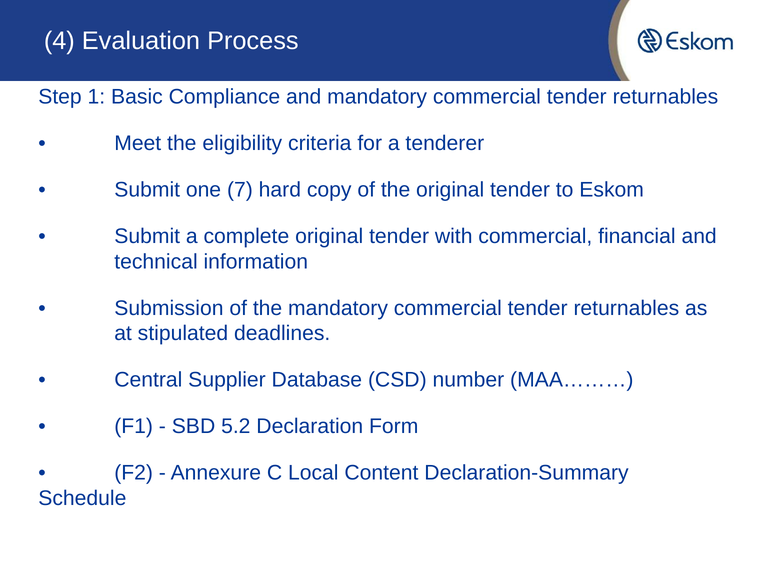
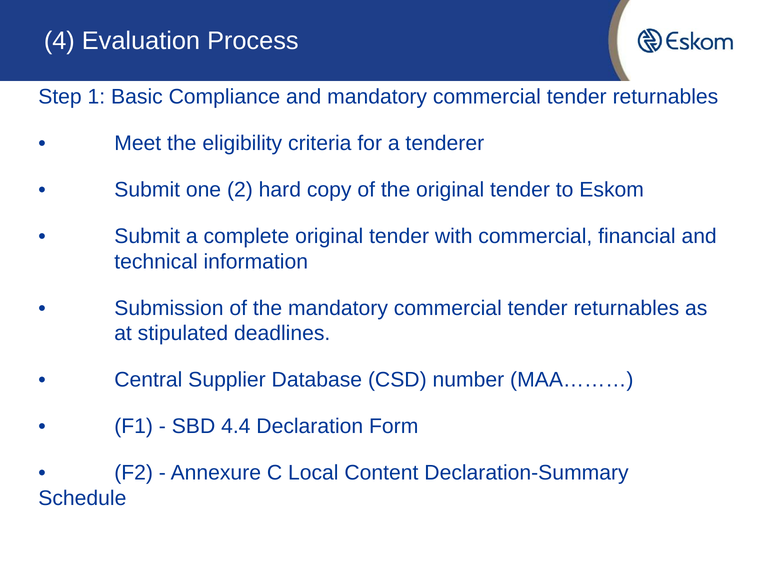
7: 7 -> 2
5.2: 5.2 -> 4.4
